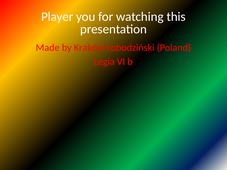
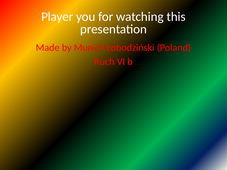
Kraków: Kraków -> Munich
Legia: Legia -> Ruch
